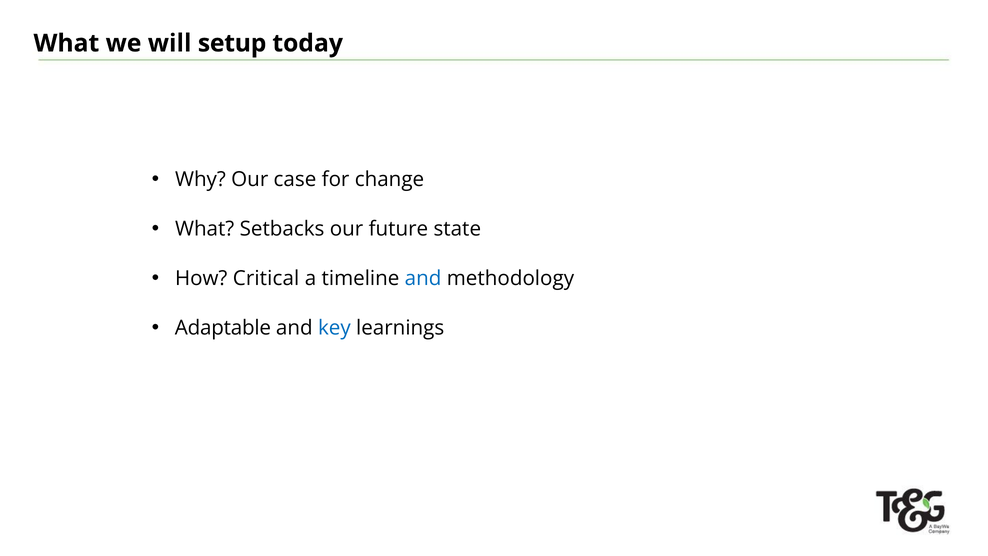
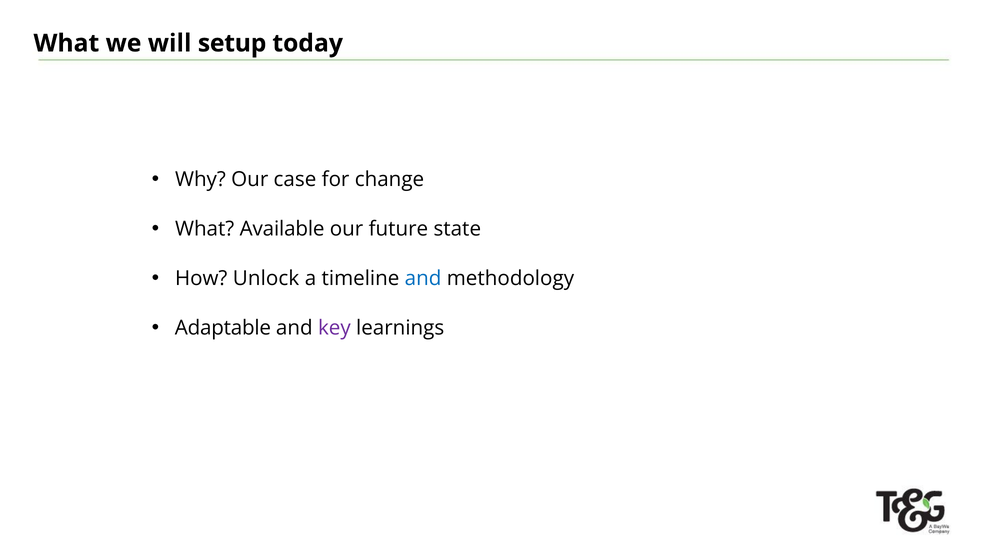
Setbacks: Setbacks -> Available
Critical: Critical -> Unlock
key colour: blue -> purple
